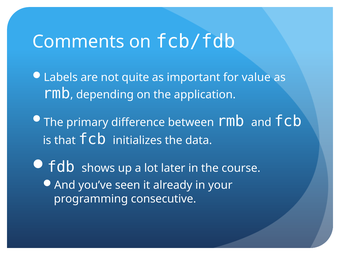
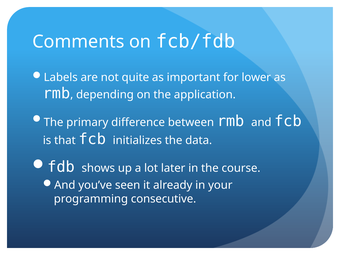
value: value -> lower
